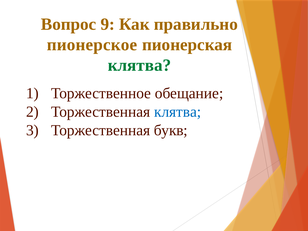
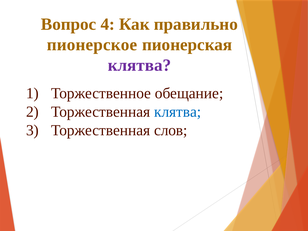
9: 9 -> 4
клятва at (139, 65) colour: green -> purple
букв: букв -> слов
